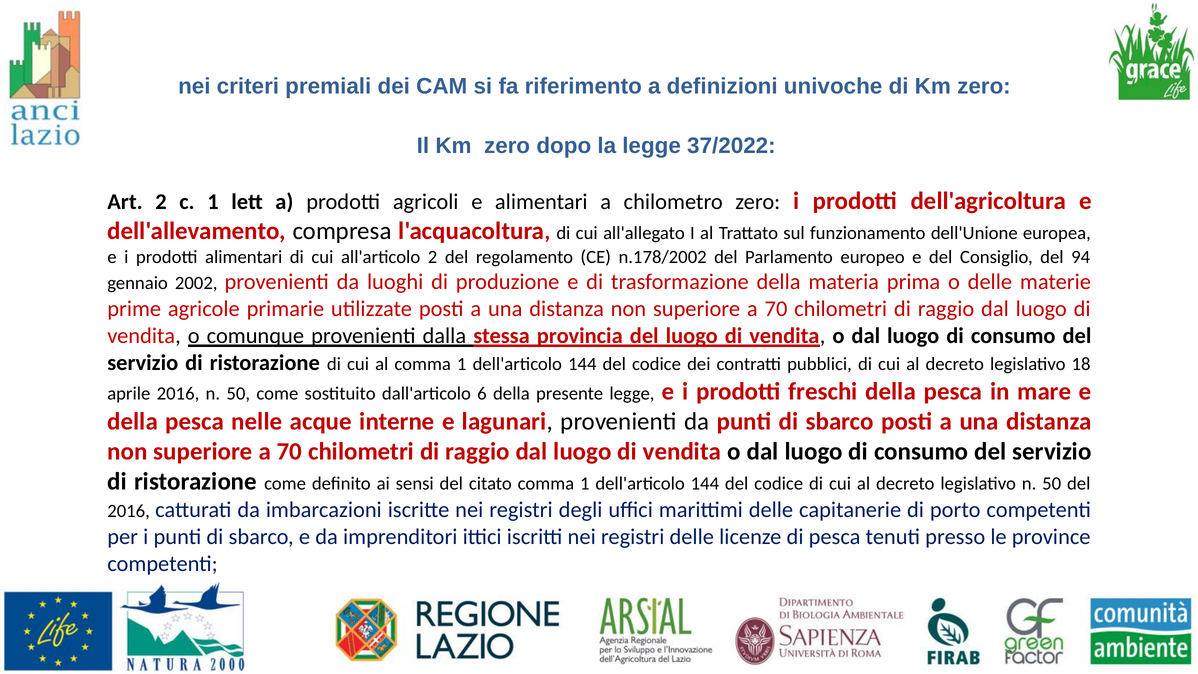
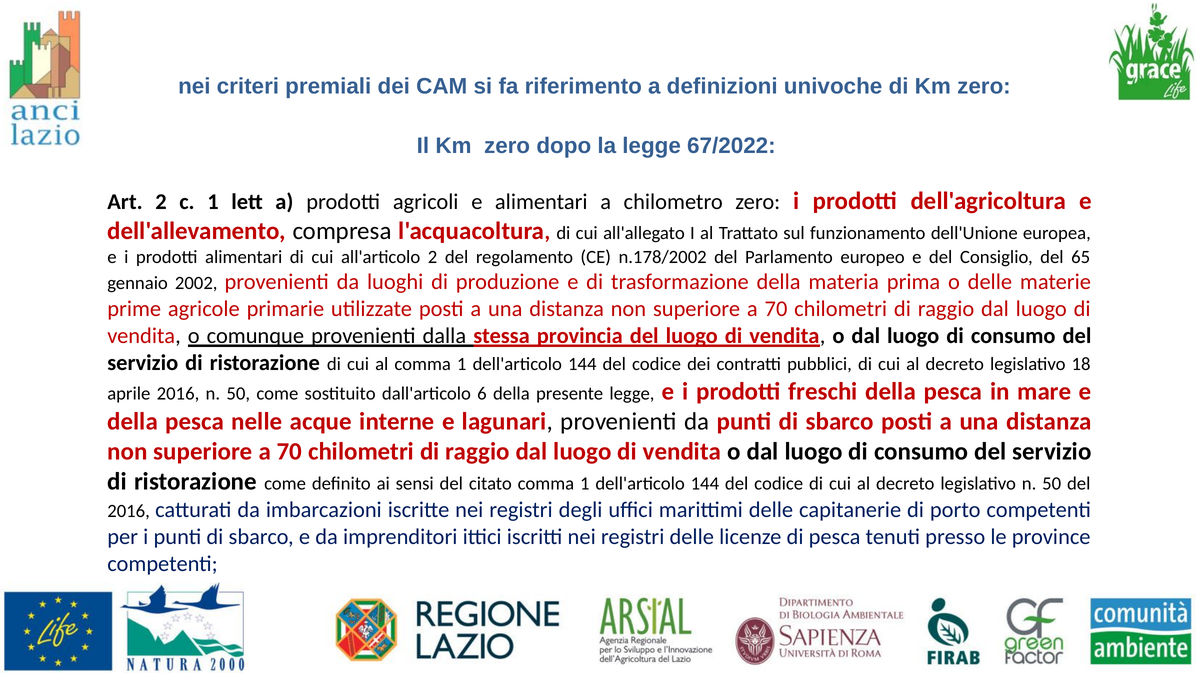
37/2022: 37/2022 -> 67/2022
94: 94 -> 65
